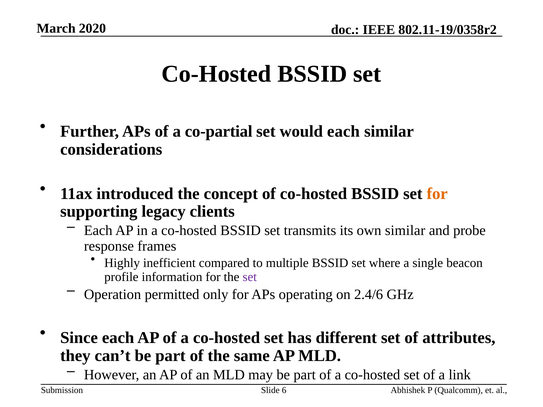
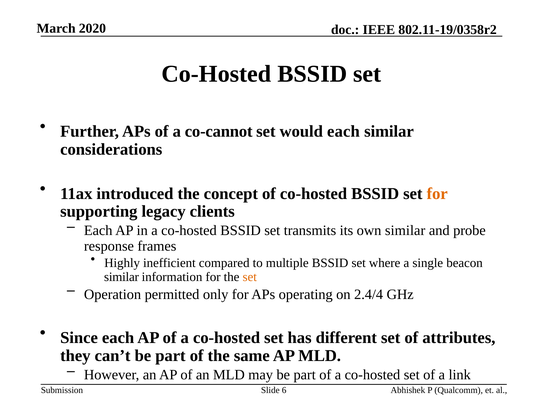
co-partial: co-partial -> co-cannot
profile at (121, 277): profile -> similar
set at (250, 277) colour: purple -> orange
2.4/6: 2.4/6 -> 2.4/4
